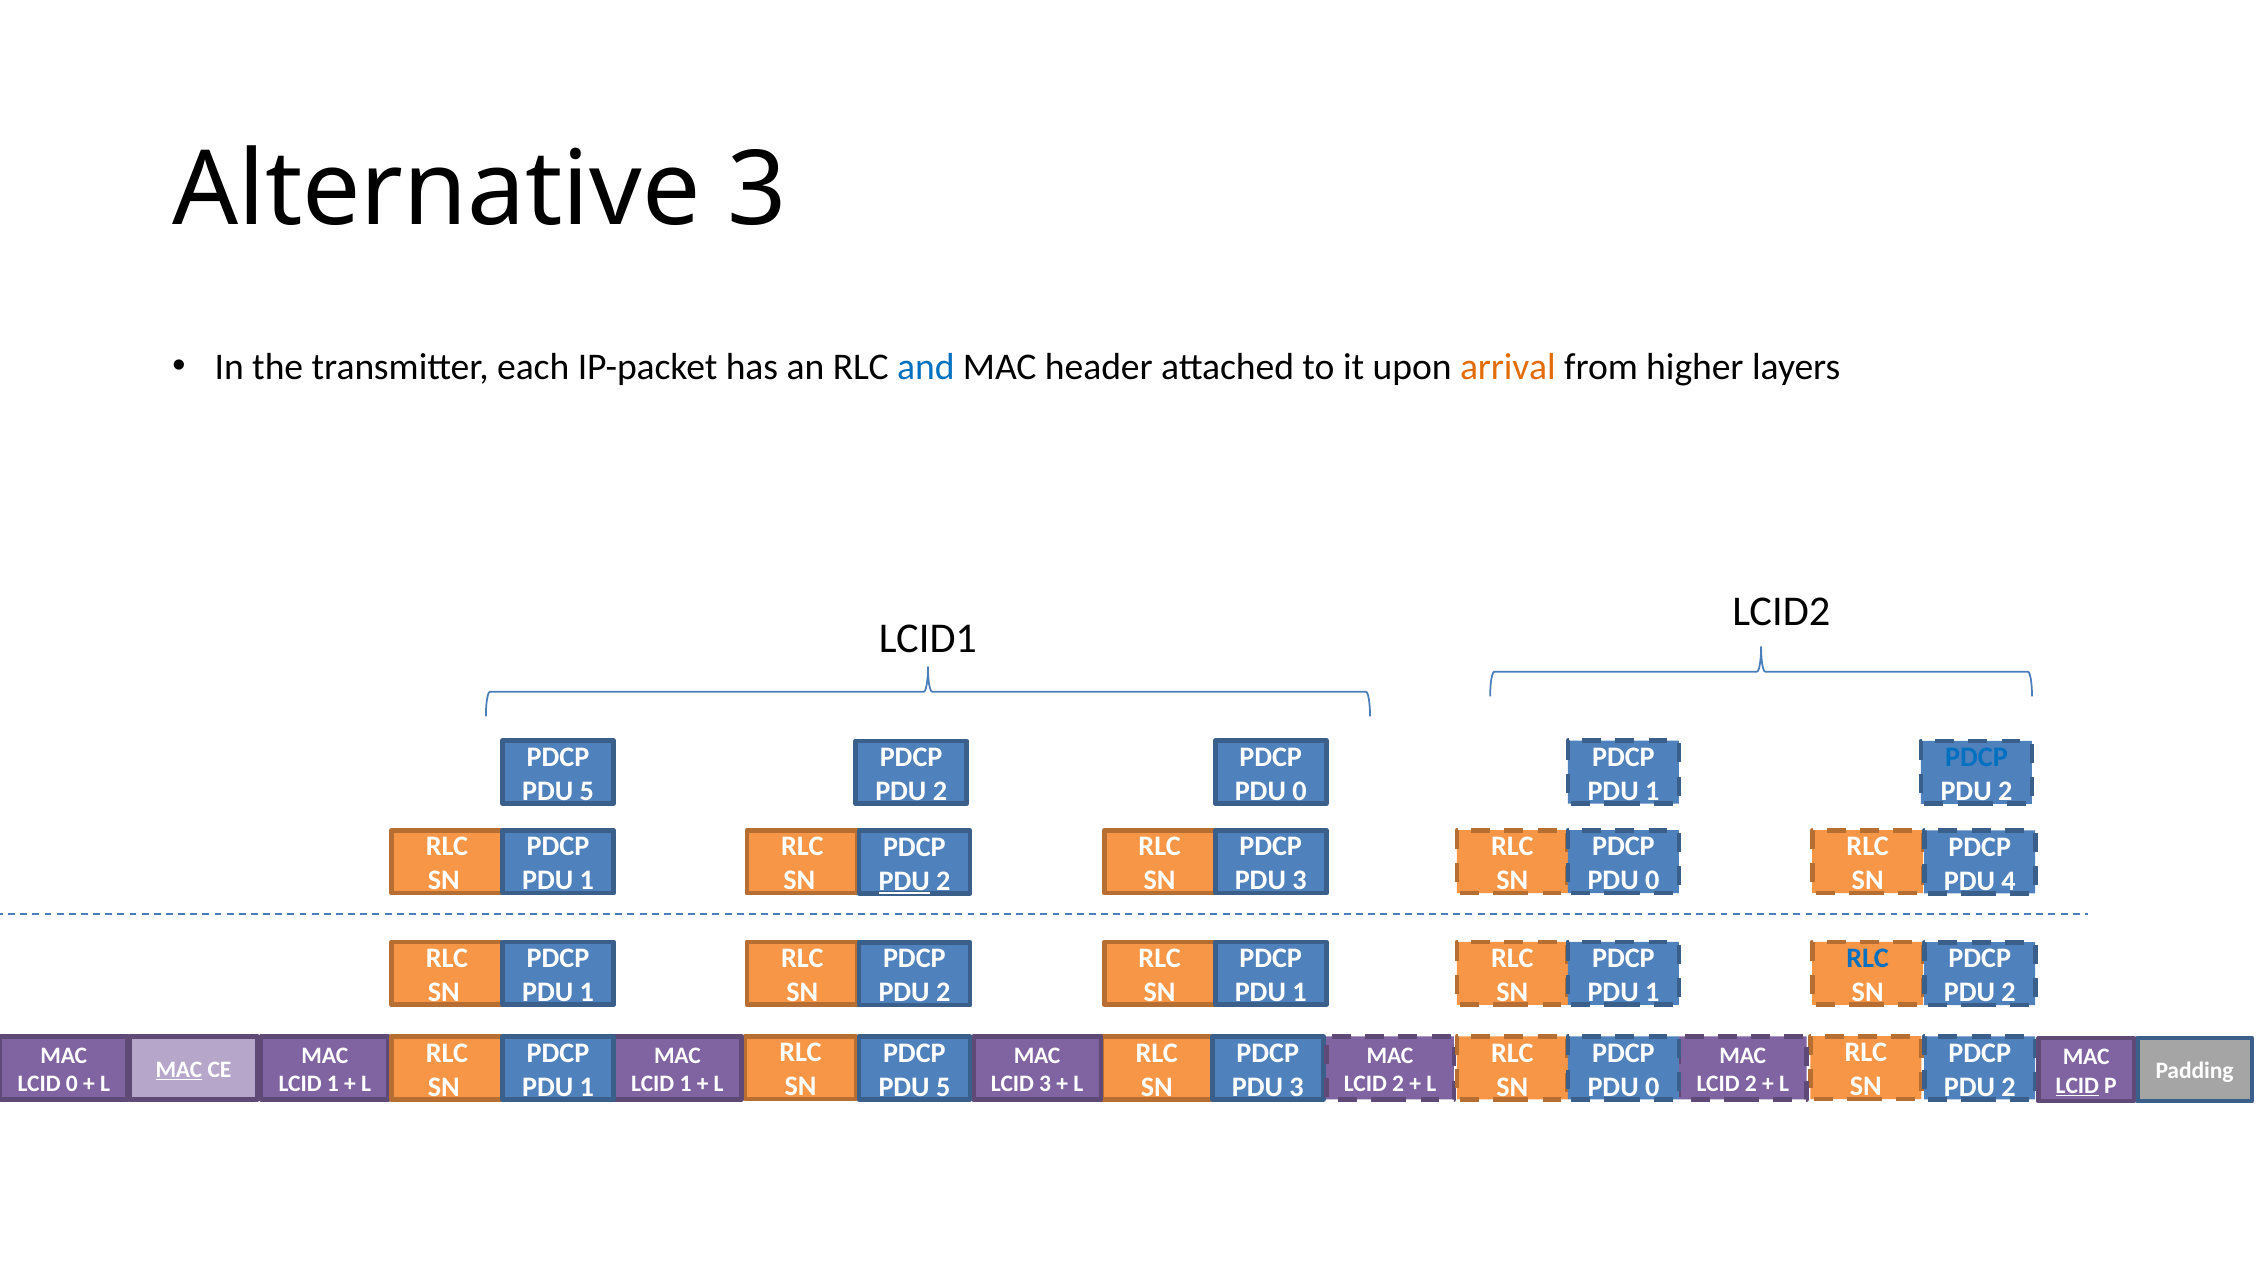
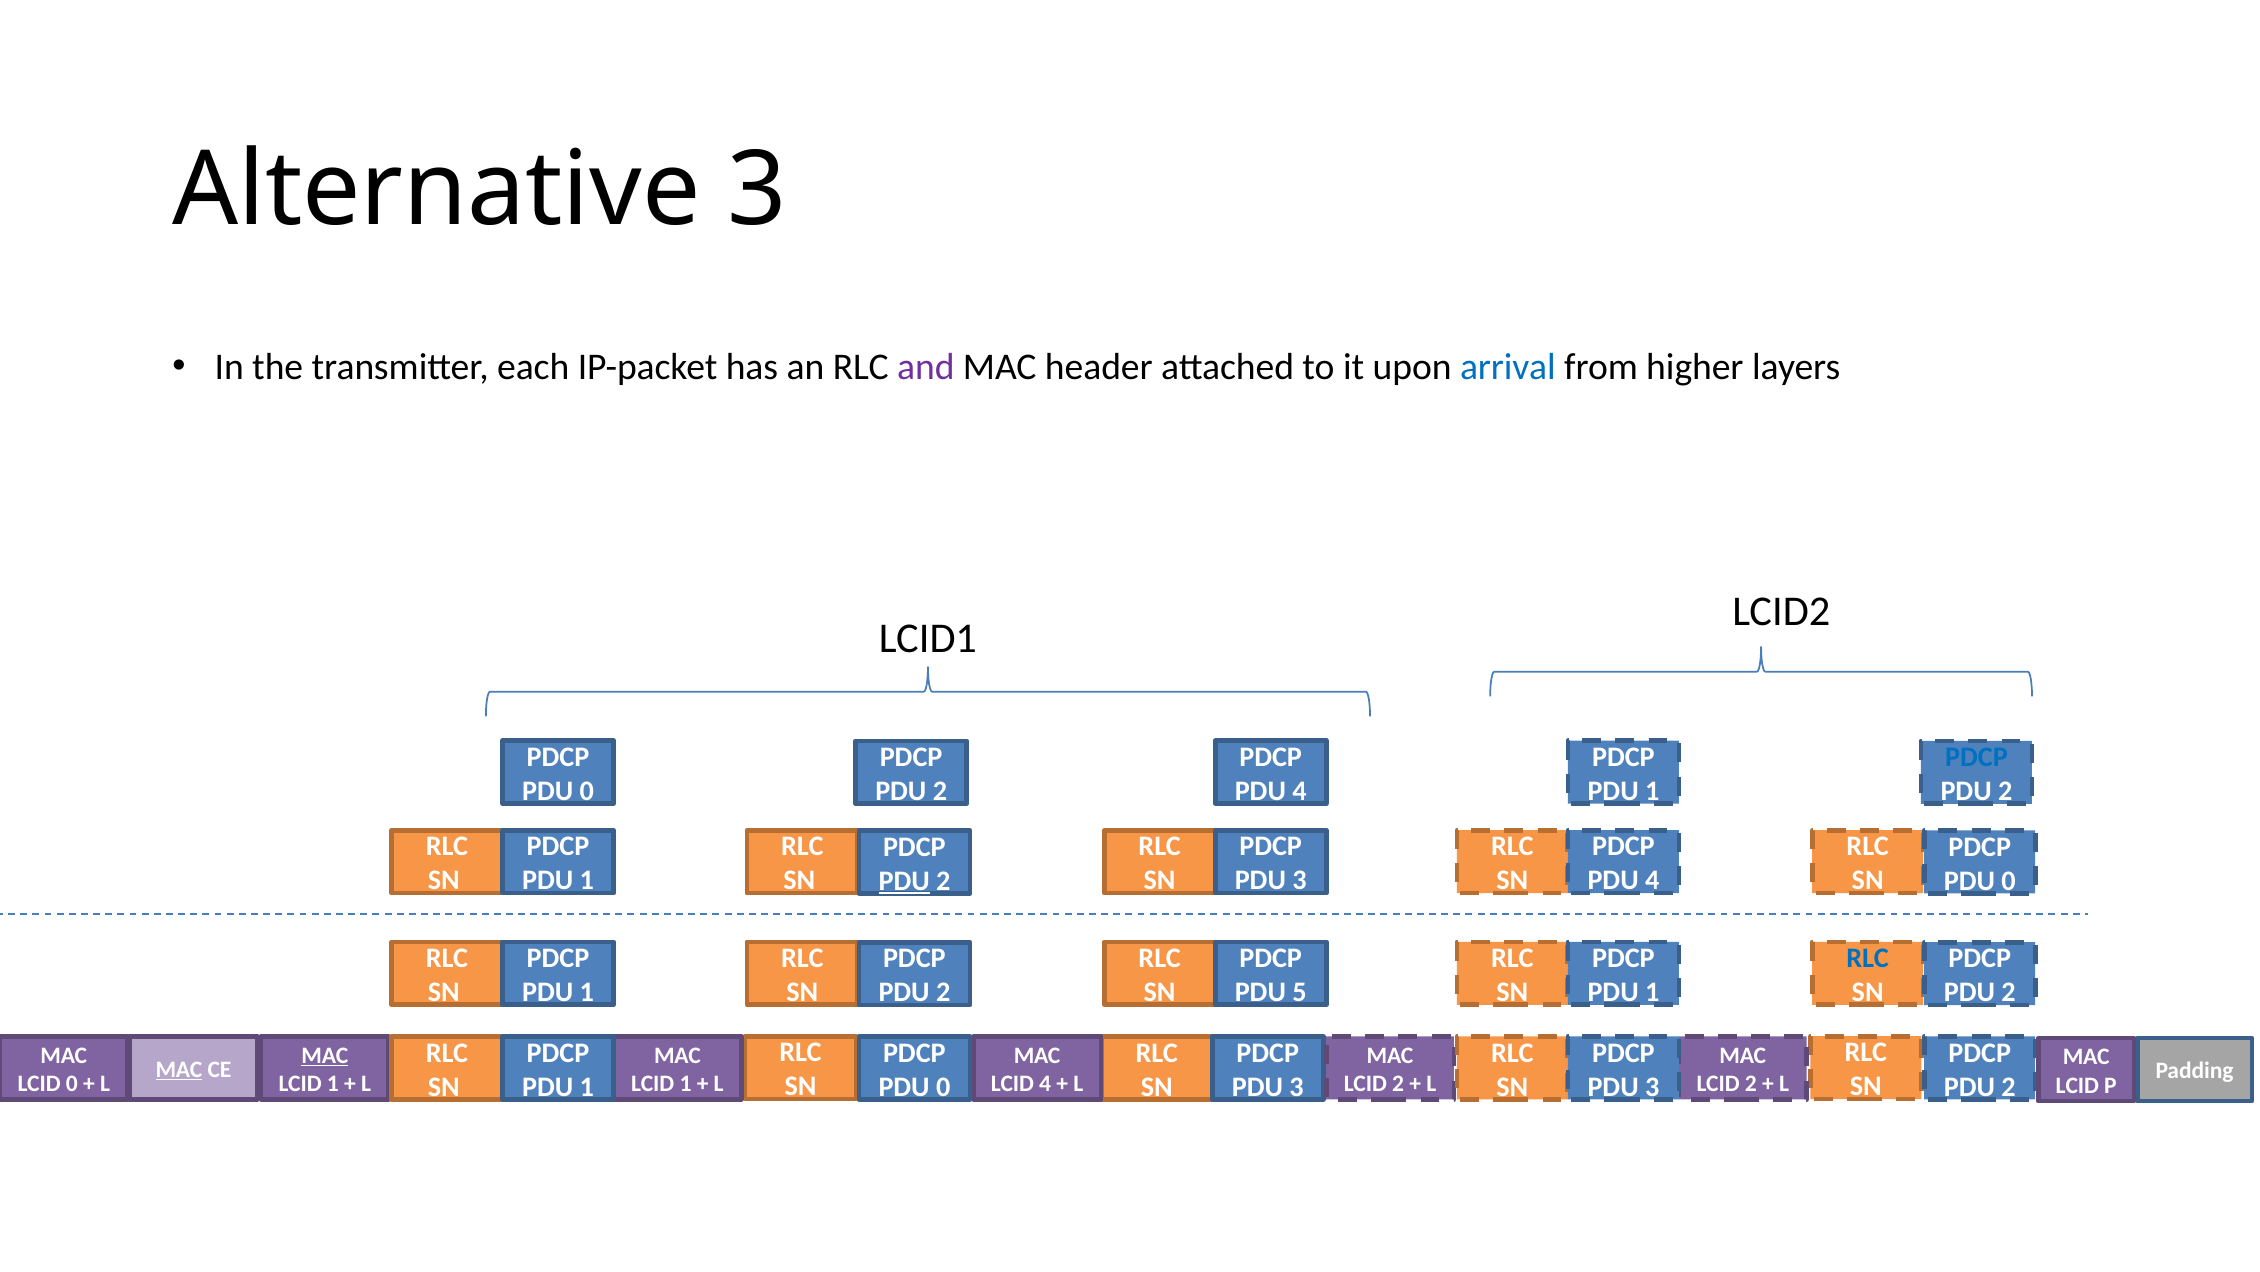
and colour: blue -> purple
arrival colour: orange -> blue
5 at (587, 791): 5 -> 0
0 at (1300, 791): 0 -> 4
0 at (1652, 880): 0 -> 4
4 at (2009, 880): 4 -> 0
1 at (1300, 992): 1 -> 5
MAC at (325, 1055) underline: none -> present
LCID 3: 3 -> 4
5 at (943, 1086): 5 -> 0
0 at (1652, 1086): 0 -> 3
LCID at (2077, 1085) underline: present -> none
